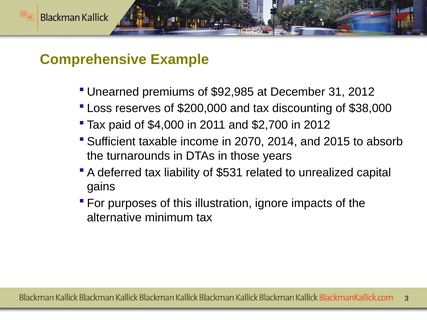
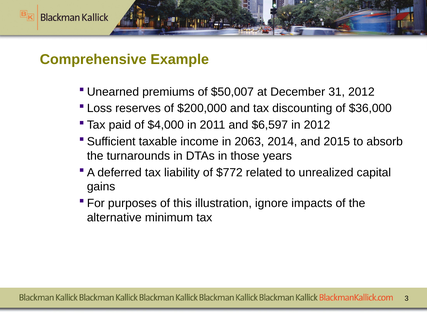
$92,985: $92,985 -> $50,007
$38,000: $38,000 -> $36,000
$2,700: $2,700 -> $6,597
2070: 2070 -> 2063
$531: $531 -> $772
